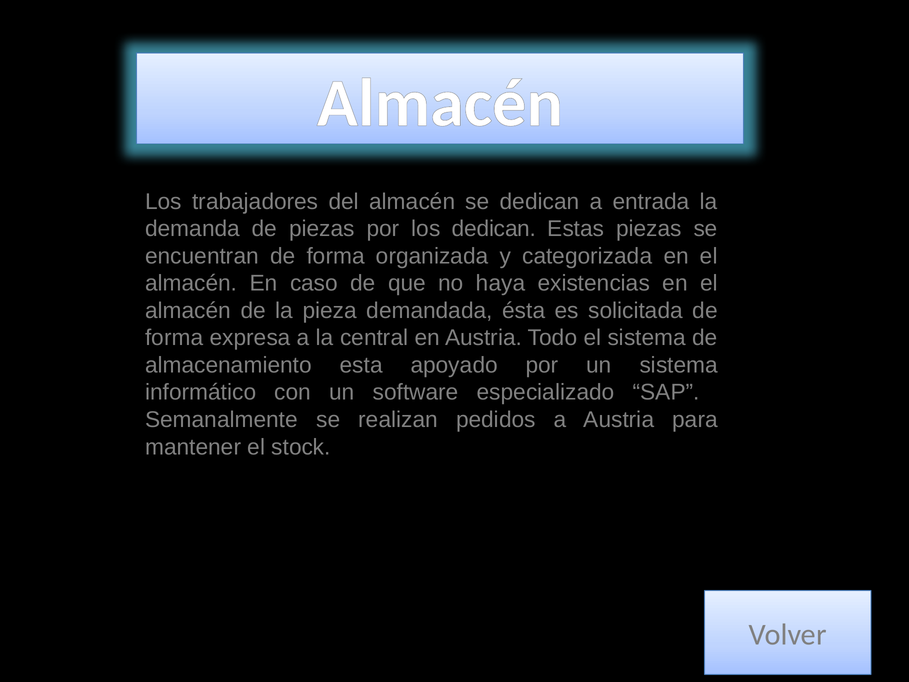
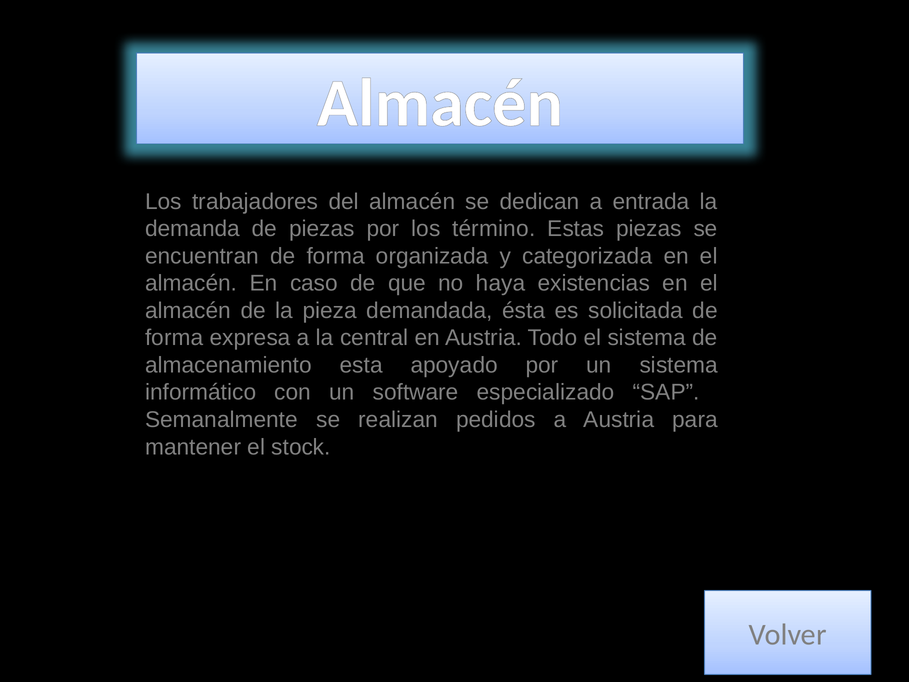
los dedican: dedican -> término
